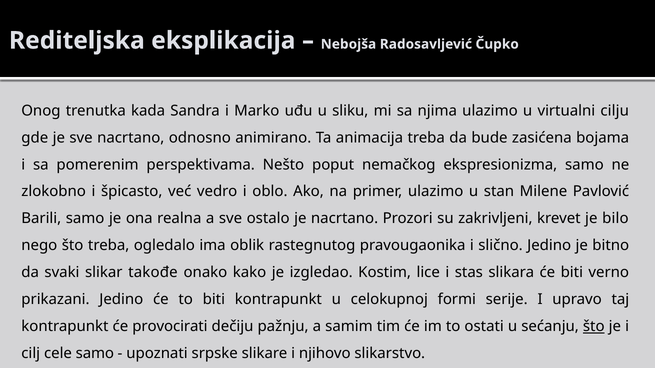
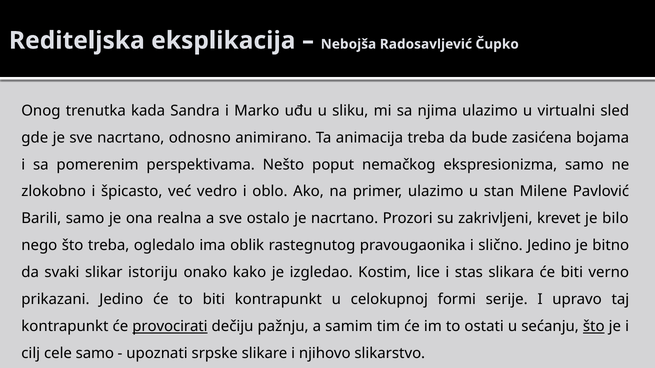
cilju: cilju -> sled
takođe: takođe -> istoriju
provocirati underline: none -> present
